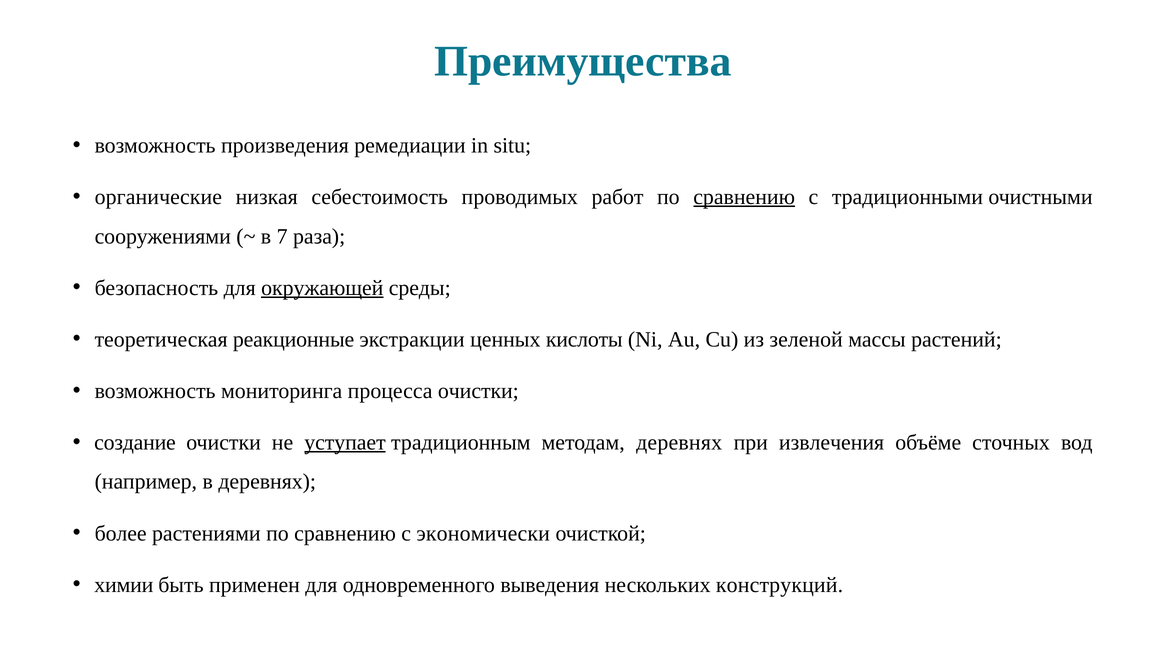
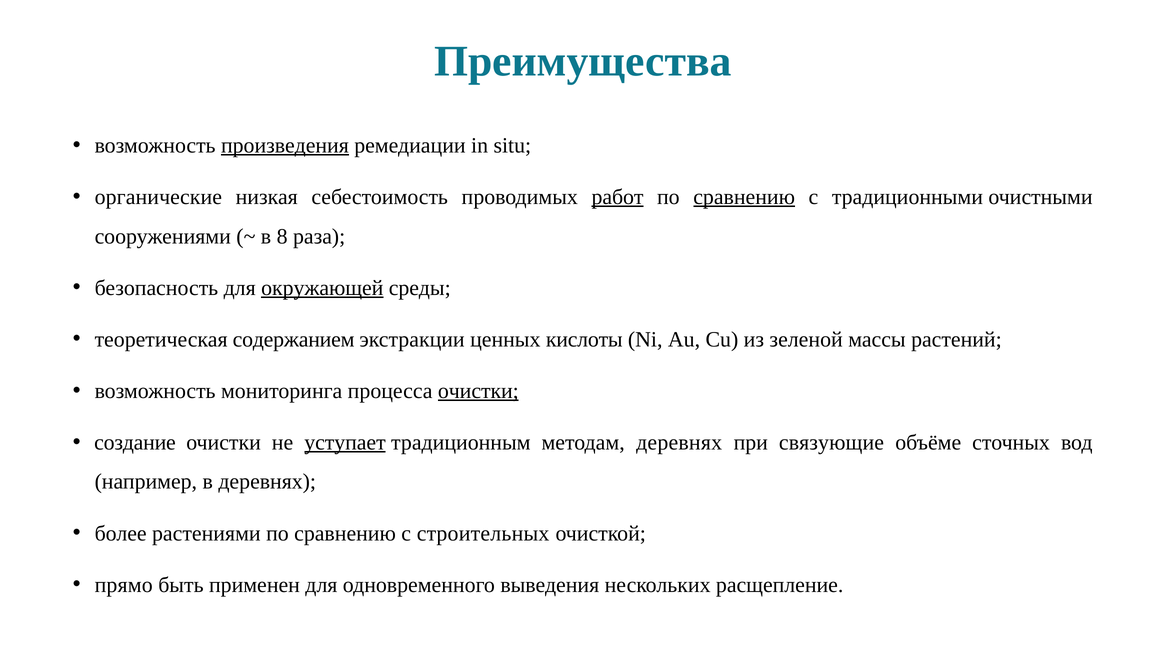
произведения underline: none -> present
работ underline: none -> present
7: 7 -> 8
реакционные: реакционные -> содержанием
очистки at (478, 391) underline: none -> present
извлечения: извлечения -> связующие
экономически: экономически -> строительных
химии: химии -> прямо
конструкций: конструкций -> расщепление
